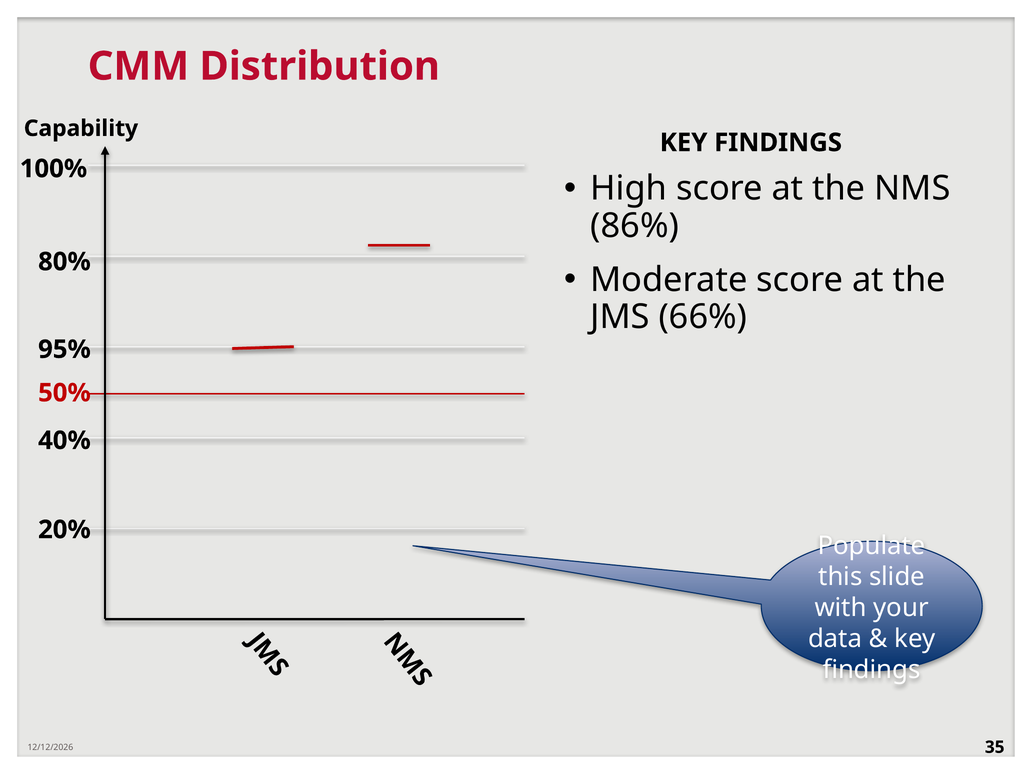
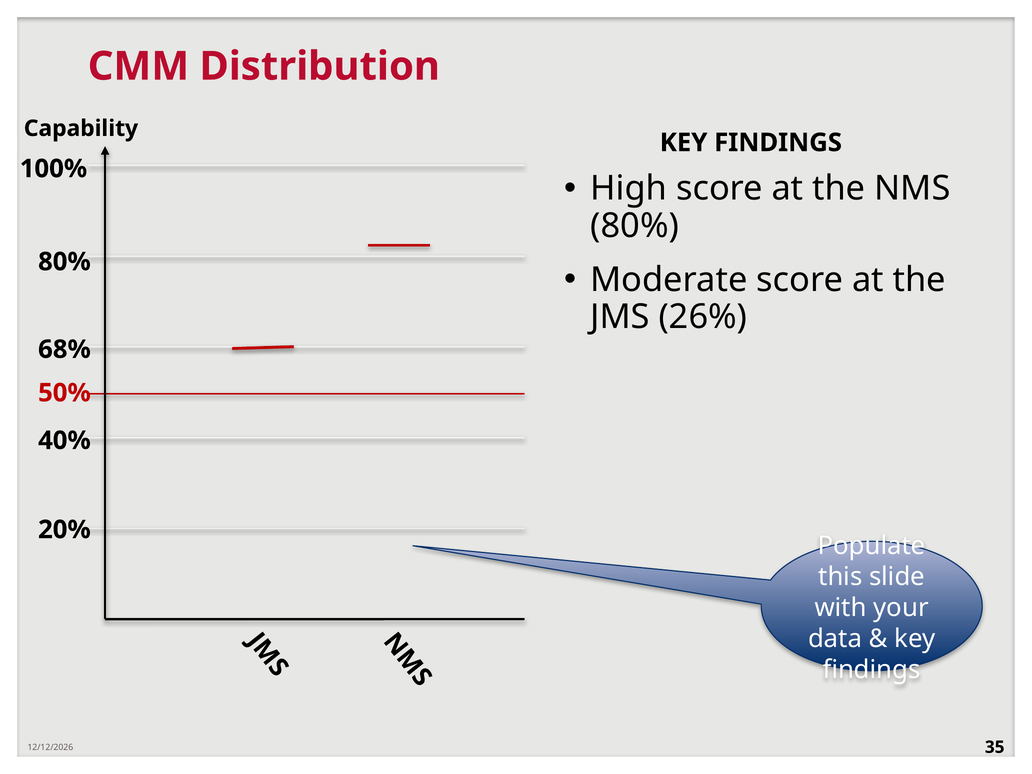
86% at (635, 226): 86% -> 80%
66%: 66% -> 26%
95%: 95% -> 68%
